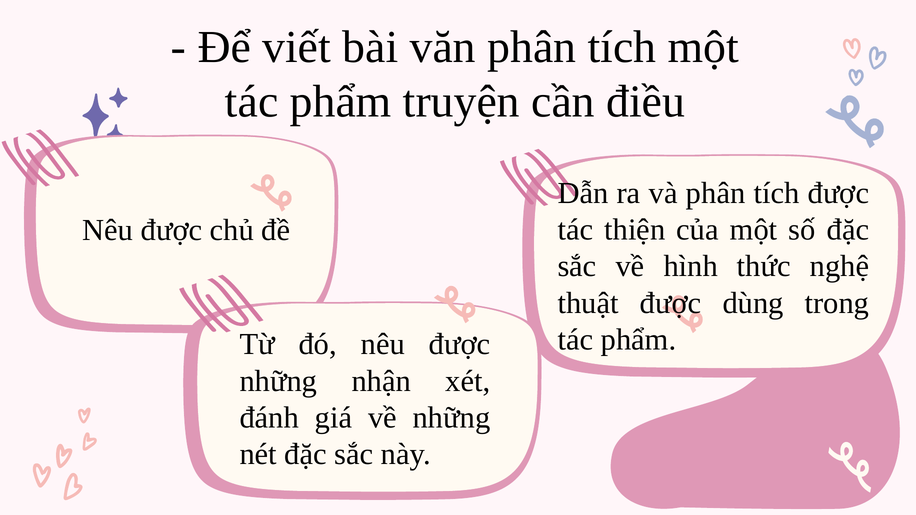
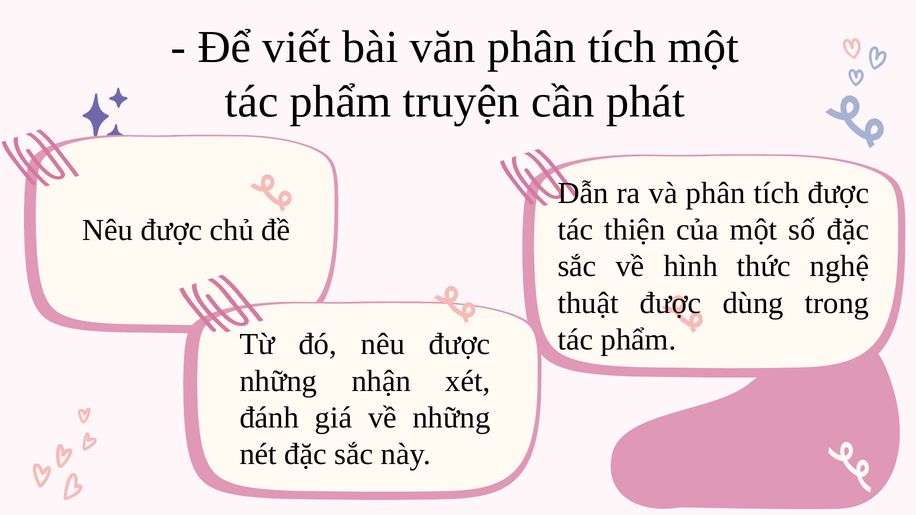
điều: điều -> phát
